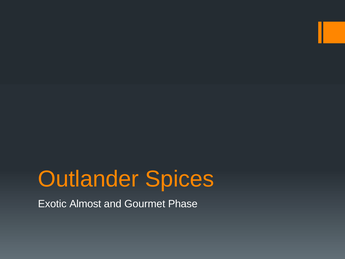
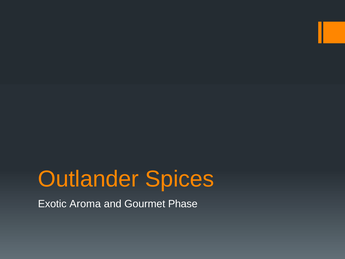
Almost: Almost -> Aroma
